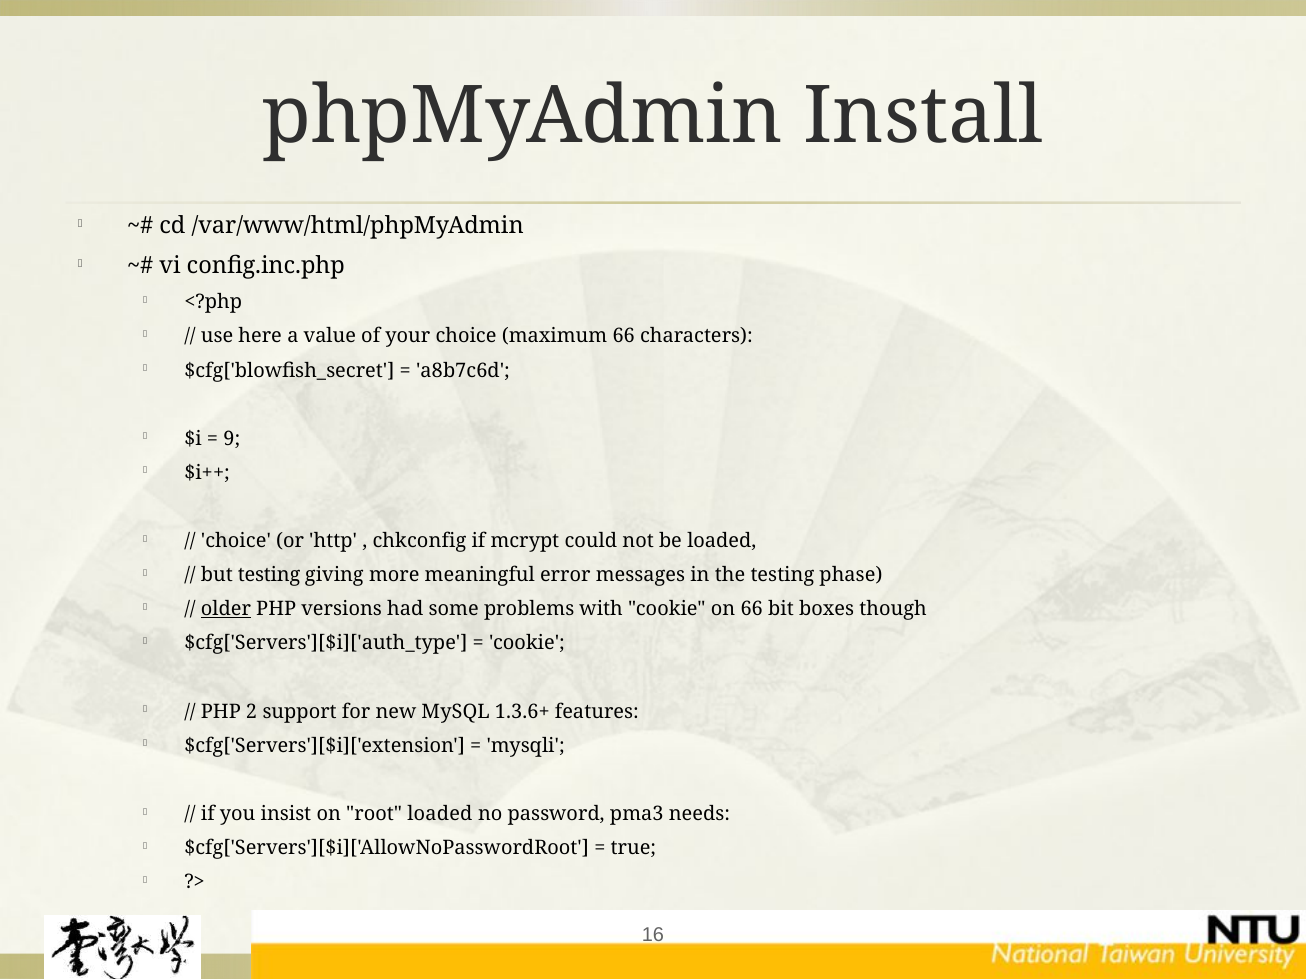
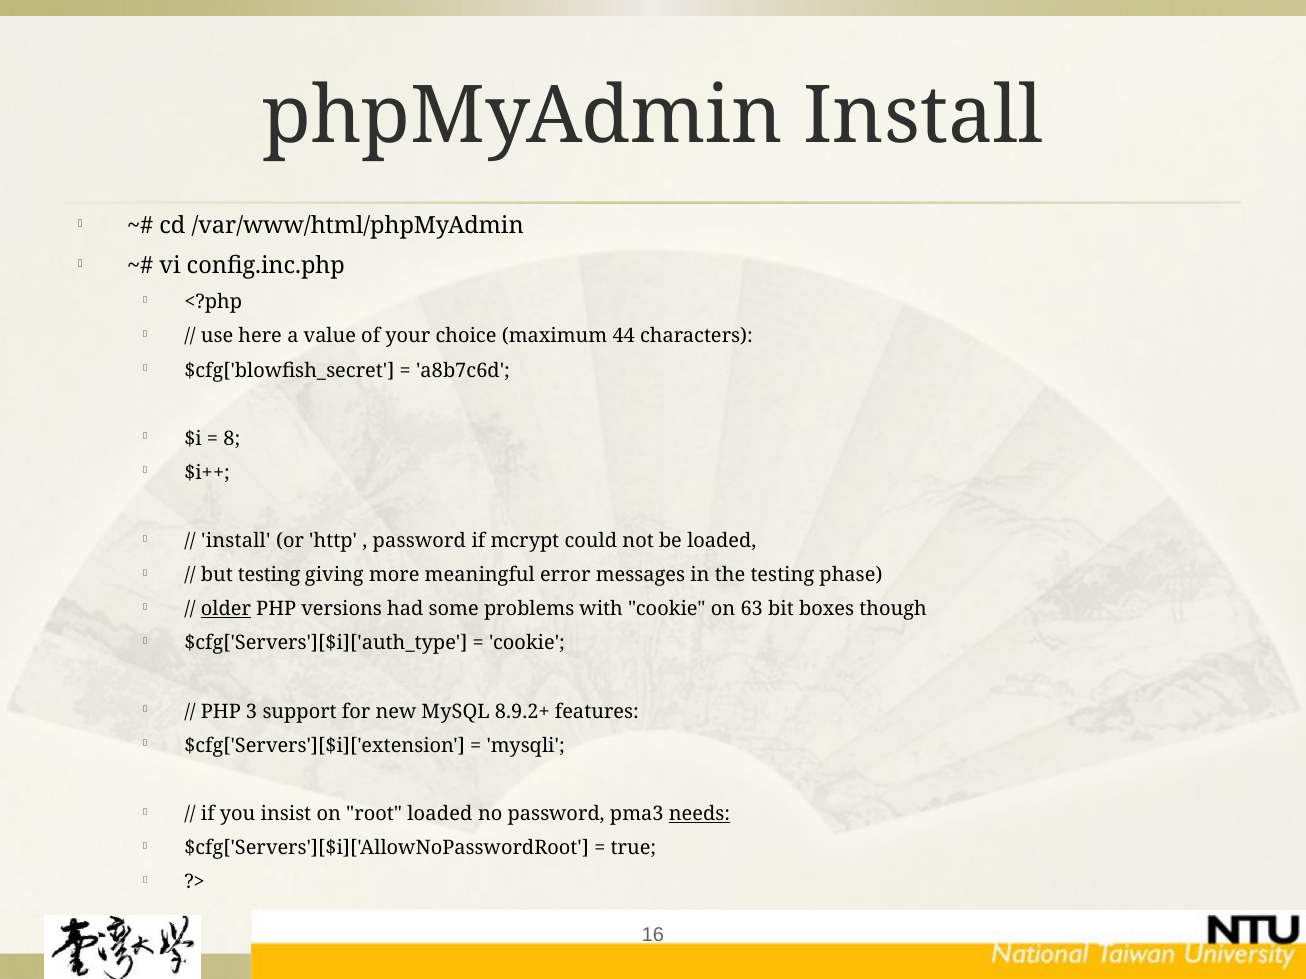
maximum 66: 66 -> 44
9: 9 -> 8
choice at (236, 541): choice -> install
chkconfig at (419, 541): chkconfig -> password
on 66: 66 -> 63
2: 2 -> 3
1.3.6+: 1.3.6+ -> 8.9.2+
needs underline: none -> present
